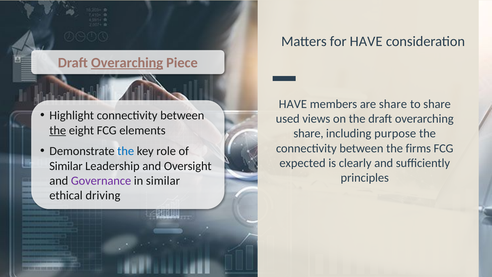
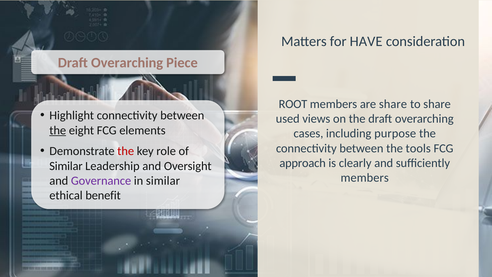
Overarching at (127, 63) underline: present -> none
HAVE at (293, 104): HAVE -> ROOT
share at (308, 133): share -> cases
firms: firms -> tools
the at (126, 151) colour: blue -> red
expected: expected -> approach
principles at (365, 178): principles -> members
driving: driving -> benefit
